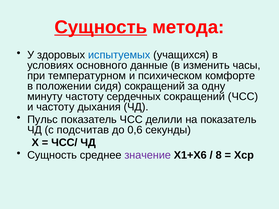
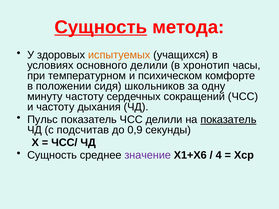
испытуемых colour: blue -> orange
основного данные: данные -> делили
изменить: изменить -> хронотип
сидя сокращений: сокращений -> школьников
показатель at (228, 120) underline: none -> present
0,6: 0,6 -> 0,9
8: 8 -> 4
